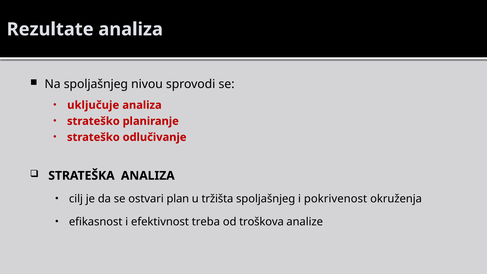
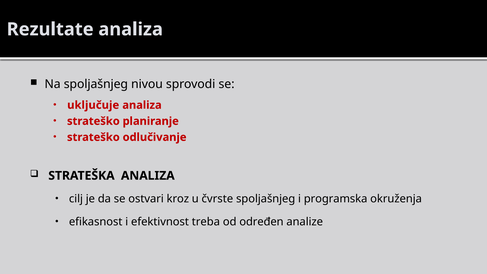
plan: plan -> kroz
tržišta: tržišta -> čvrste
pokrivenost: pokrivenost -> programska
troškova: troškova -> određen
